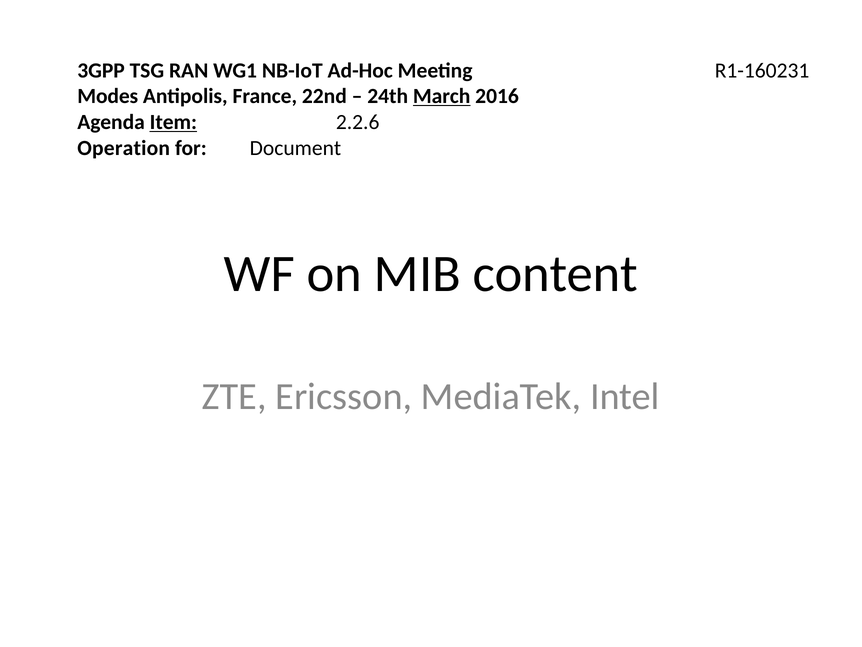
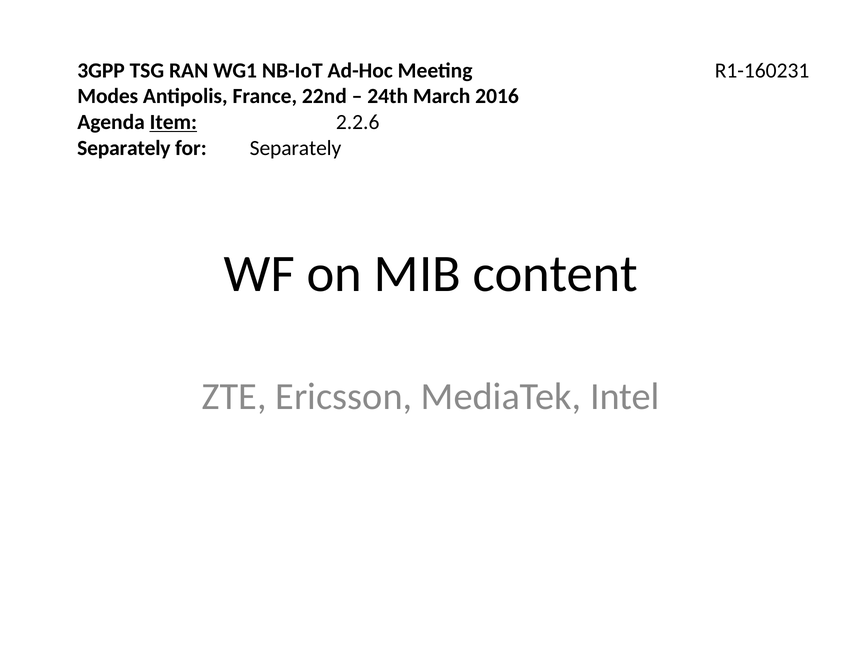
March underline: present -> none
Operation at (124, 148): Operation -> Separately
for Document: Document -> Separately
